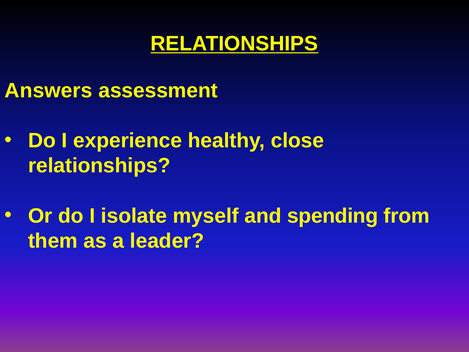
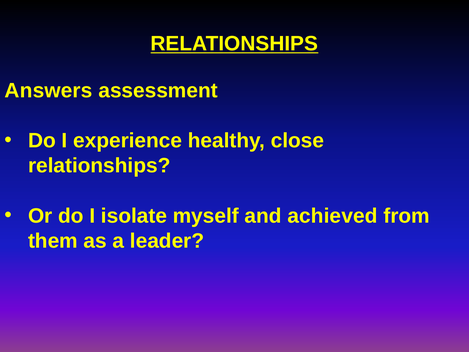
spending: spending -> achieved
